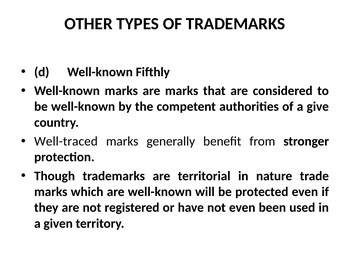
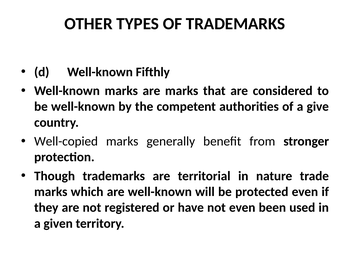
Well-traced: Well-traced -> Well-copied
